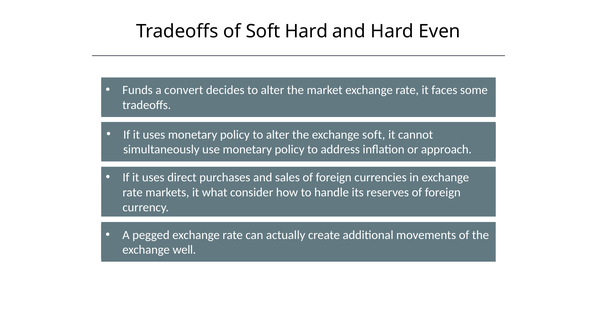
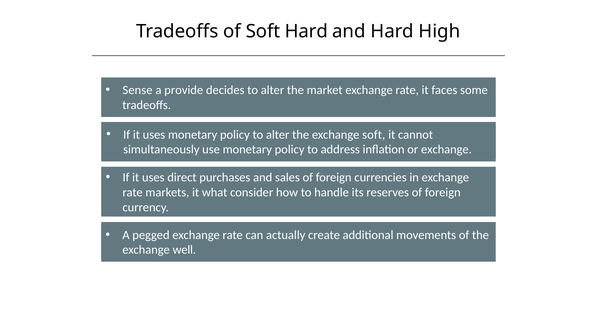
Even: Even -> High
Funds: Funds -> Sense
convert: convert -> provide
or approach: approach -> exchange
